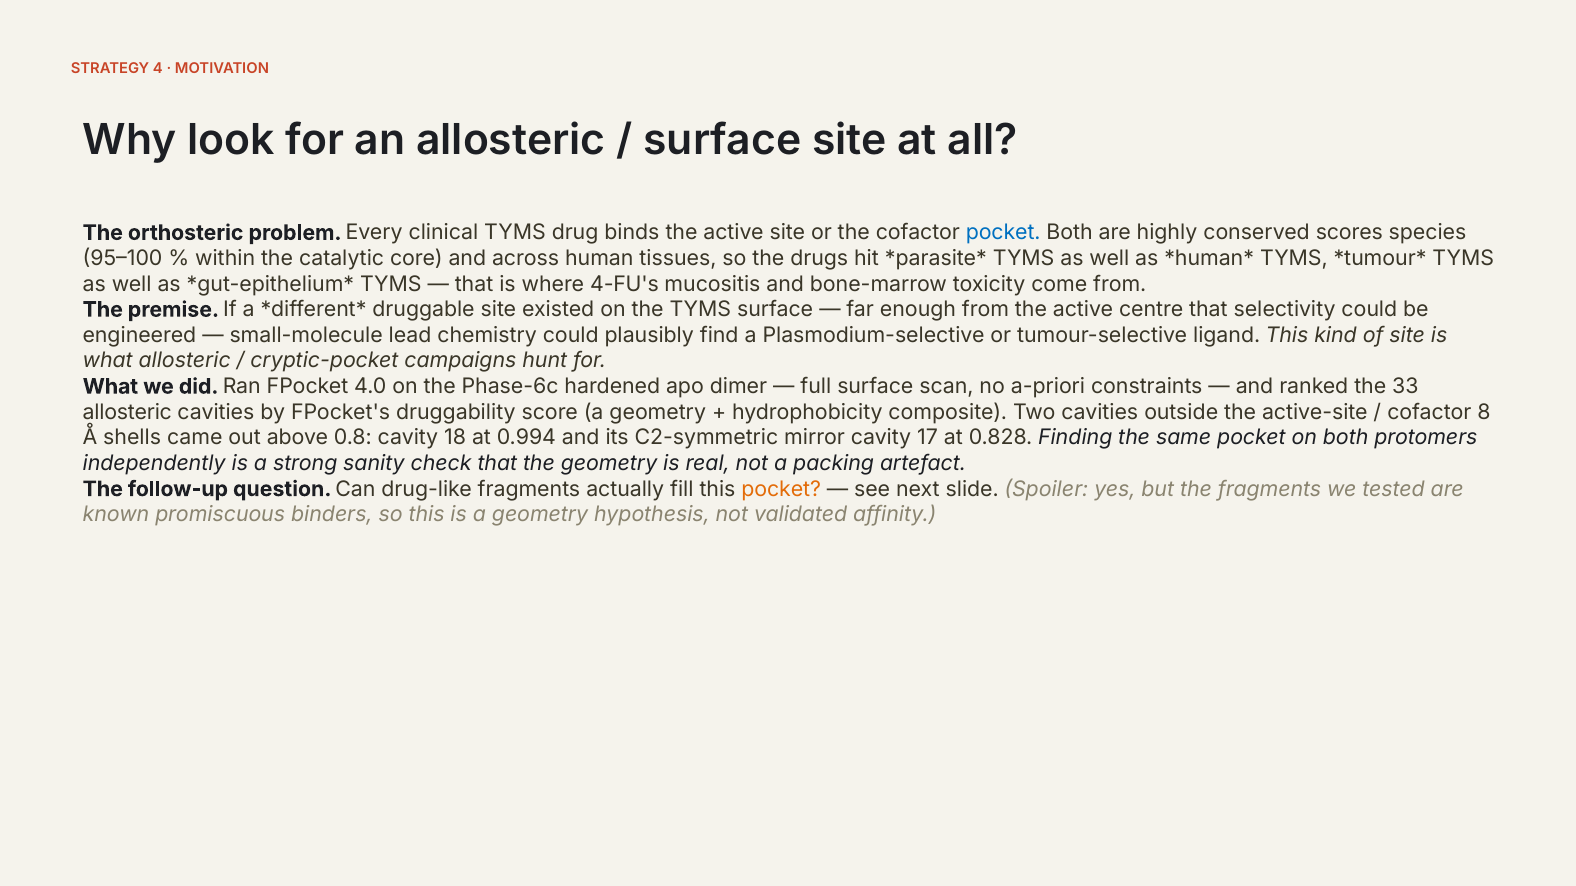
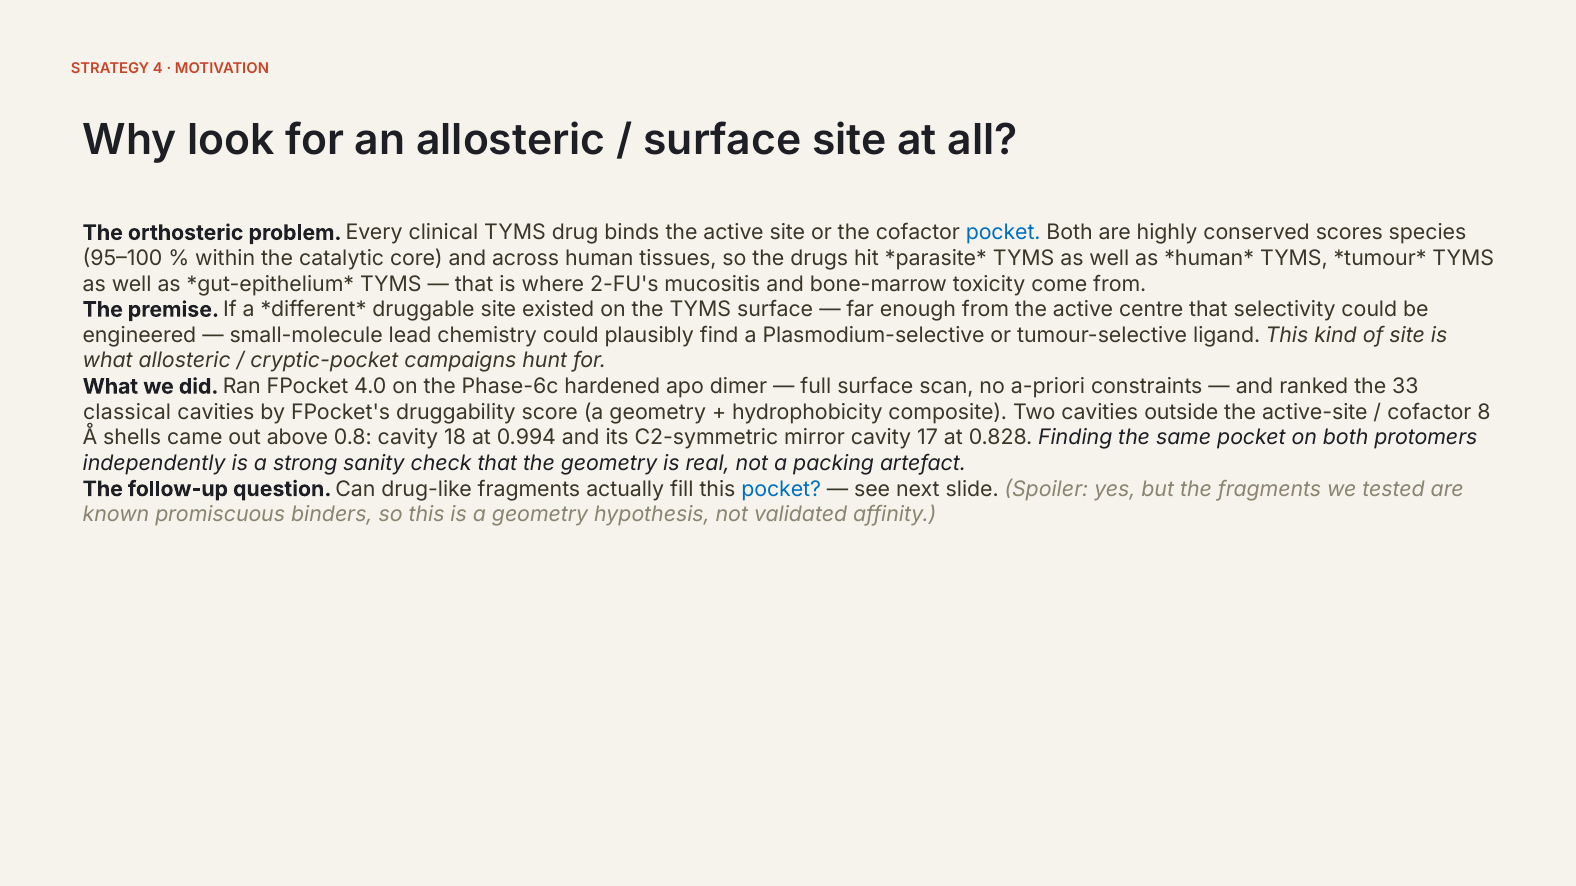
4-FU's: 4-FU's -> 2-FU's
allosteric at (127, 412): allosteric -> classical
pocket at (781, 489) colour: orange -> blue
